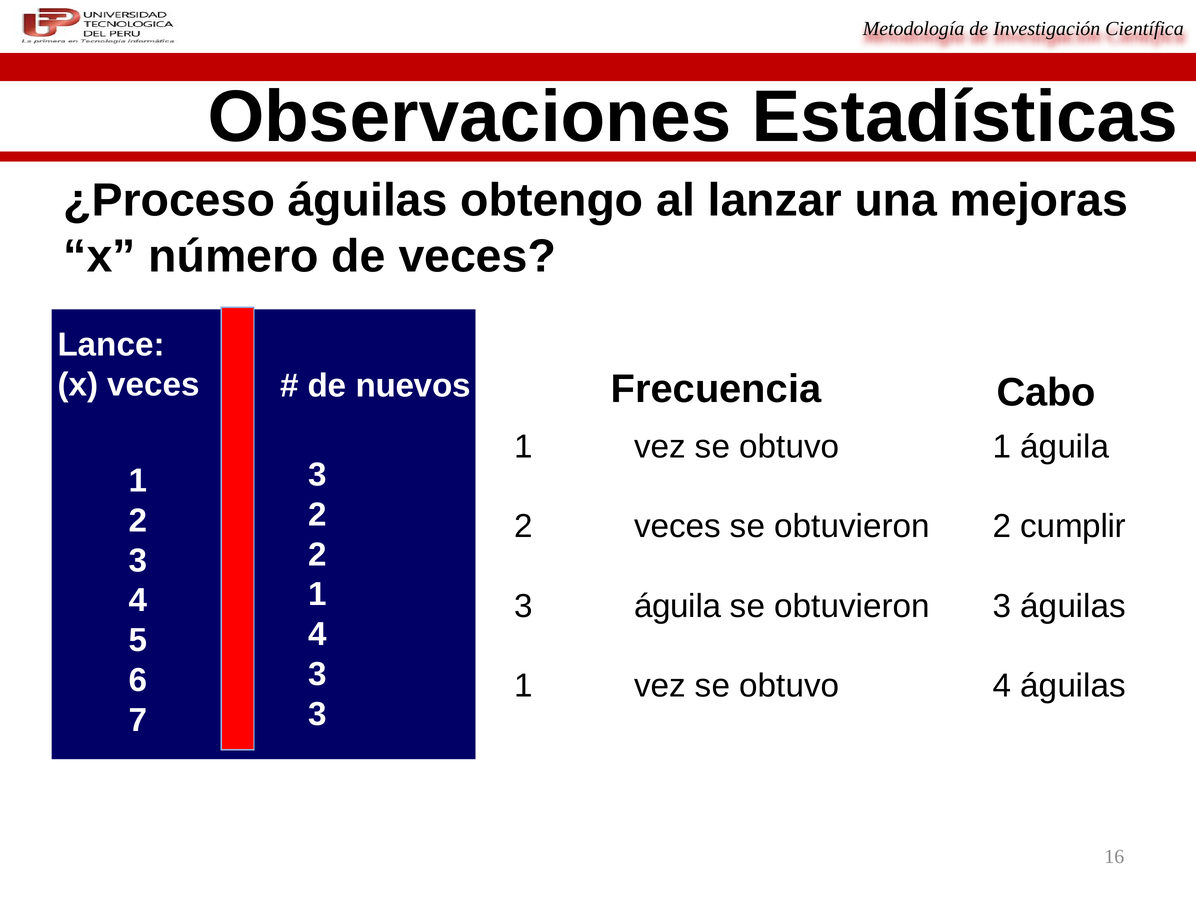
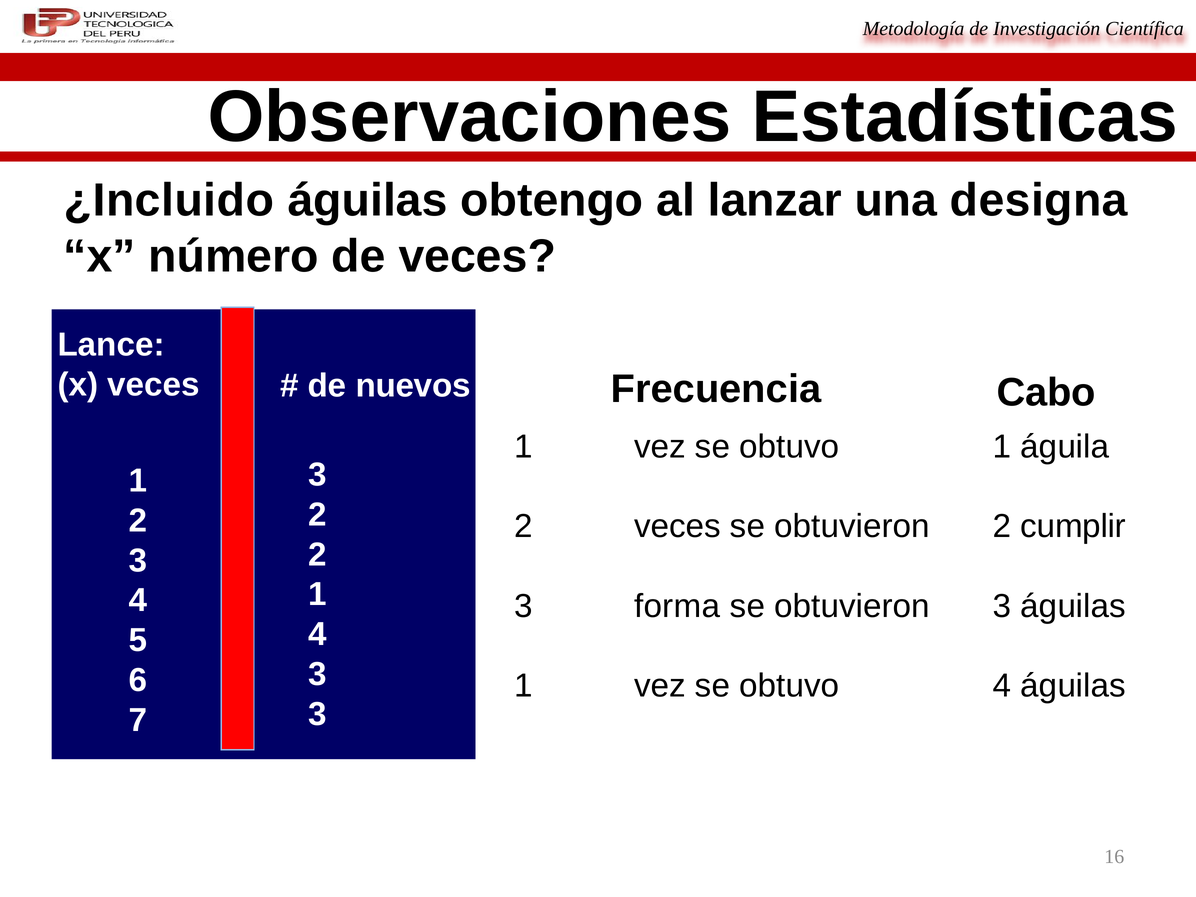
¿Proceso: ¿Proceso -> ¿Incluido
mejoras: mejoras -> designa
3 águila: águila -> forma
